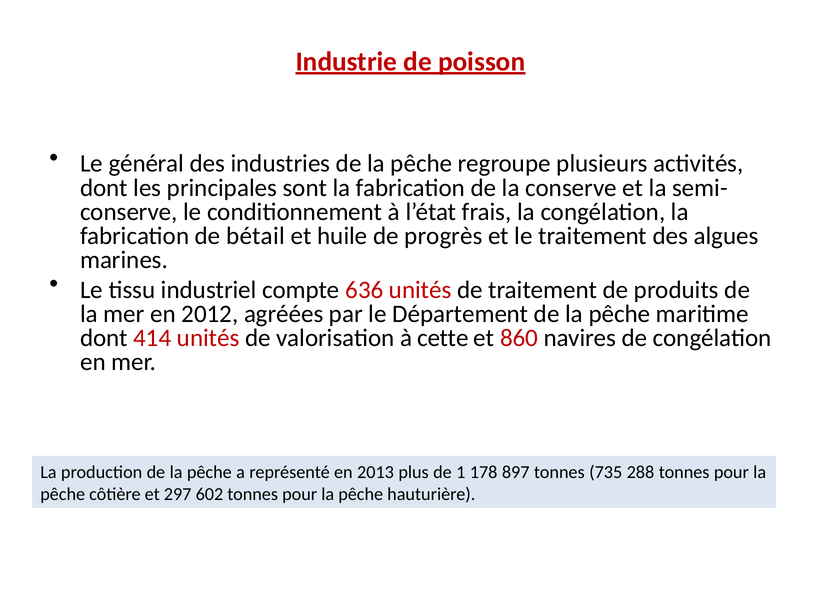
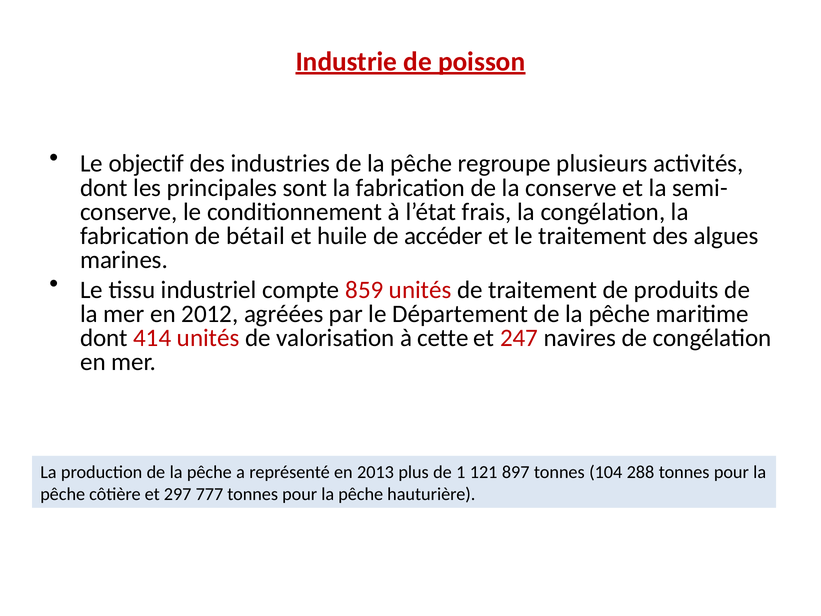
général: général -> objectif
progrès: progrès -> accéder
636: 636 -> 859
860: 860 -> 247
178: 178 -> 121
735: 735 -> 104
602: 602 -> 777
